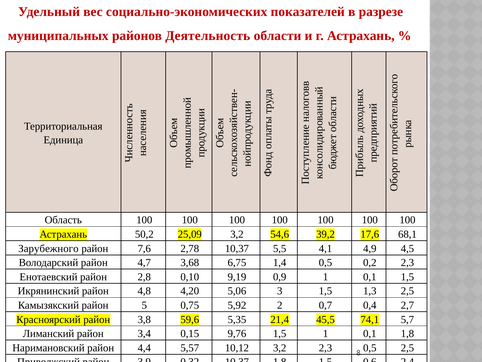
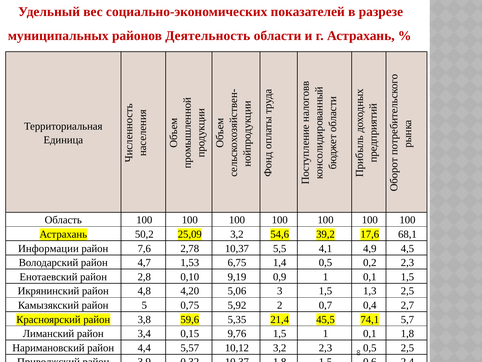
Зарубежного: Зарубежного -> Информации
3,68: 3,68 -> 1,53
